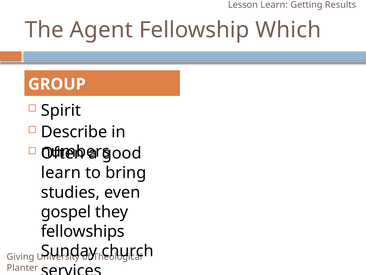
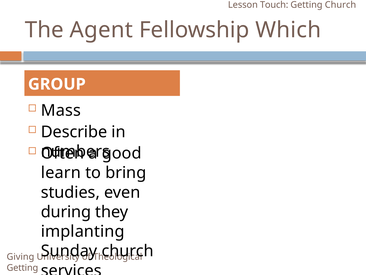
Lesson Learn: Learn -> Touch
Getting Results: Results -> Church
Spirit: Spirit -> Mass
gospel: gospel -> during
fellowships: fellowships -> implanting
Planter at (22, 267): Planter -> Getting
